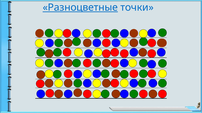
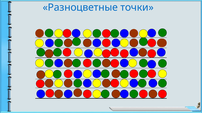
Разноцветные underline: present -> none
